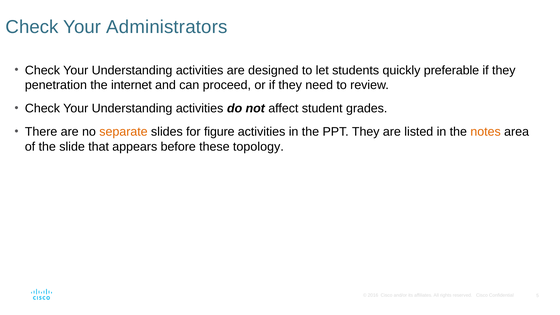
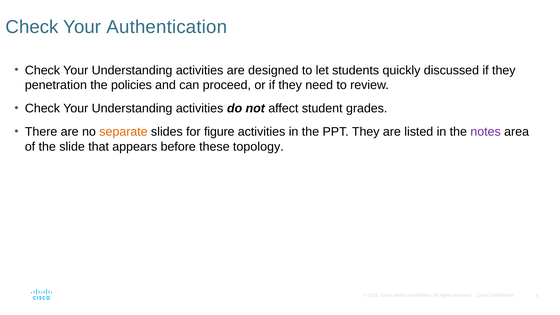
Administrators: Administrators -> Authentication
preferable: preferable -> discussed
internet: internet -> policies
notes colour: orange -> purple
